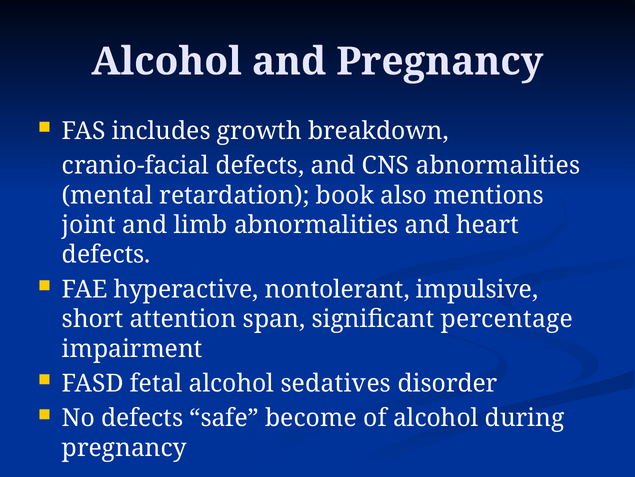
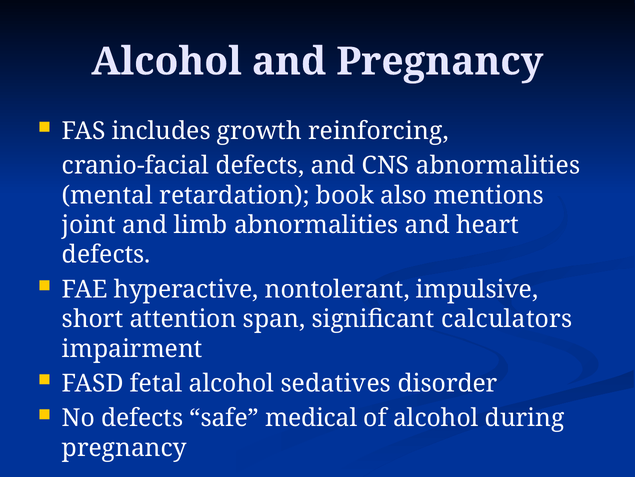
breakdown: breakdown -> reinforcing
percentage: percentage -> calculators
become: become -> medical
